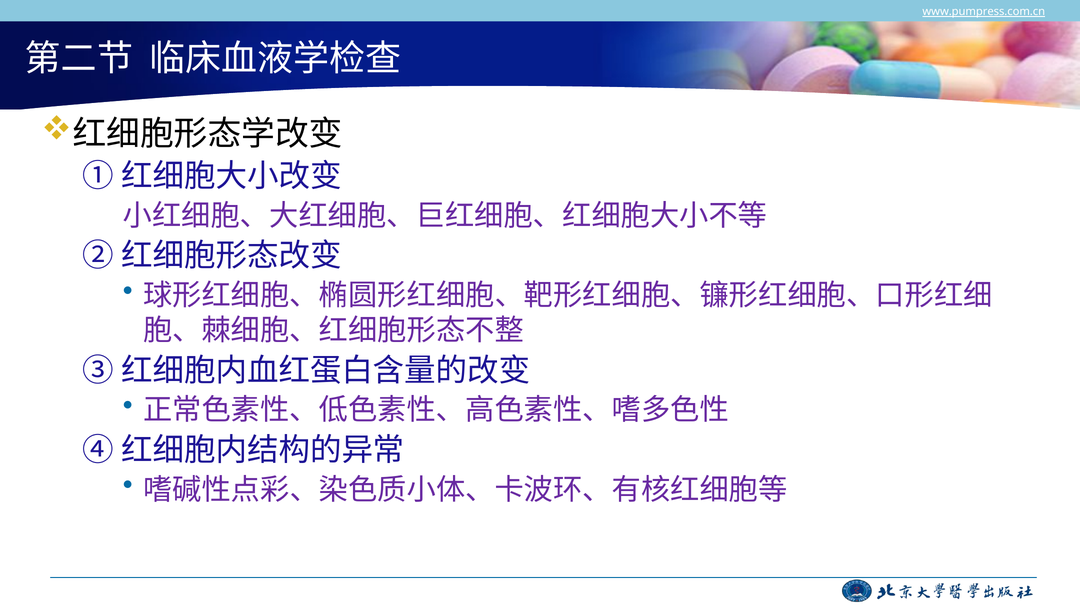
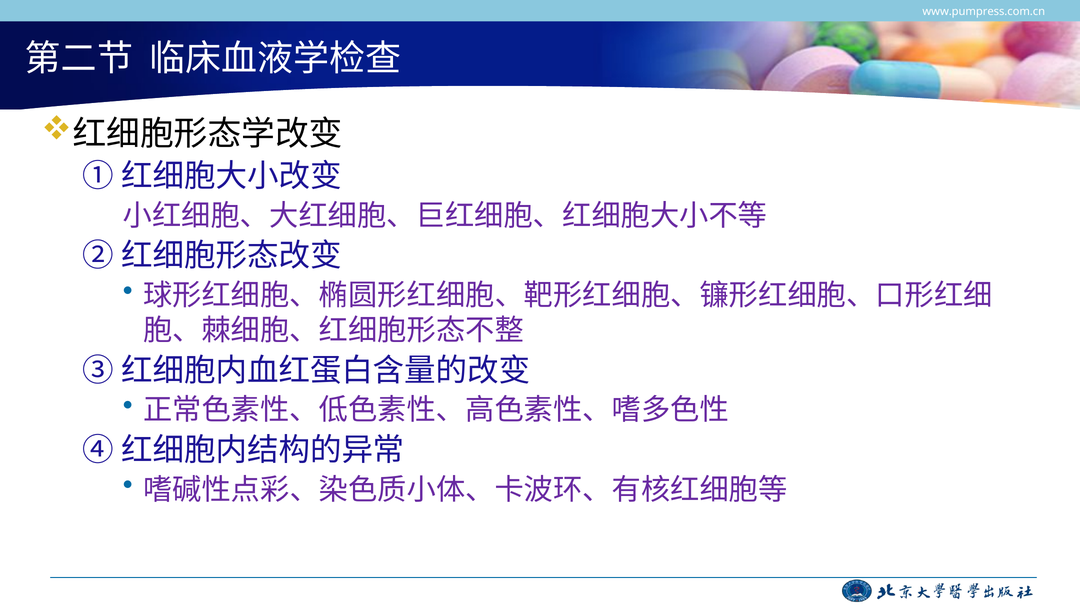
www.pumpress.com.cn underline: present -> none
